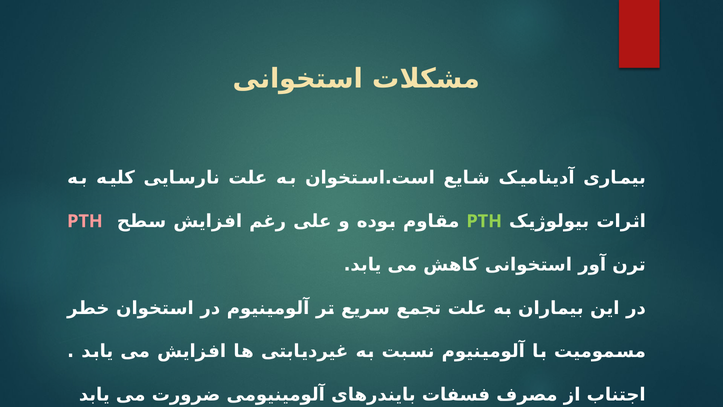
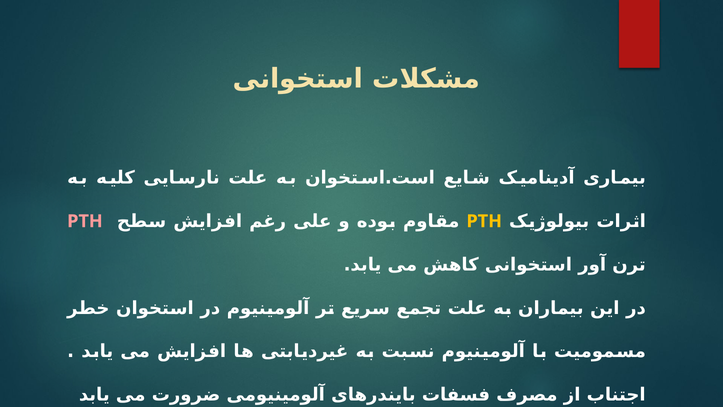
PTH at (484, 221) colour: light green -> yellow
